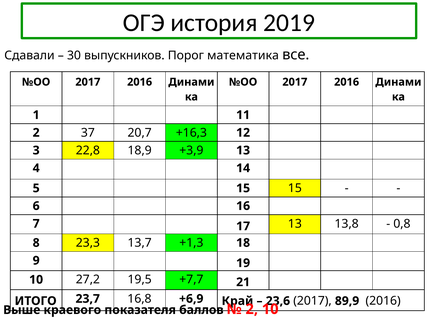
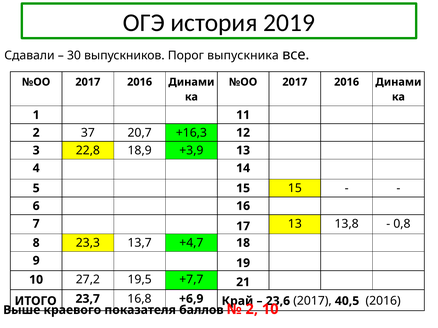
математика: математика -> выпускника
+1,3: +1,3 -> +4,7
89,9: 89,9 -> 40,5
